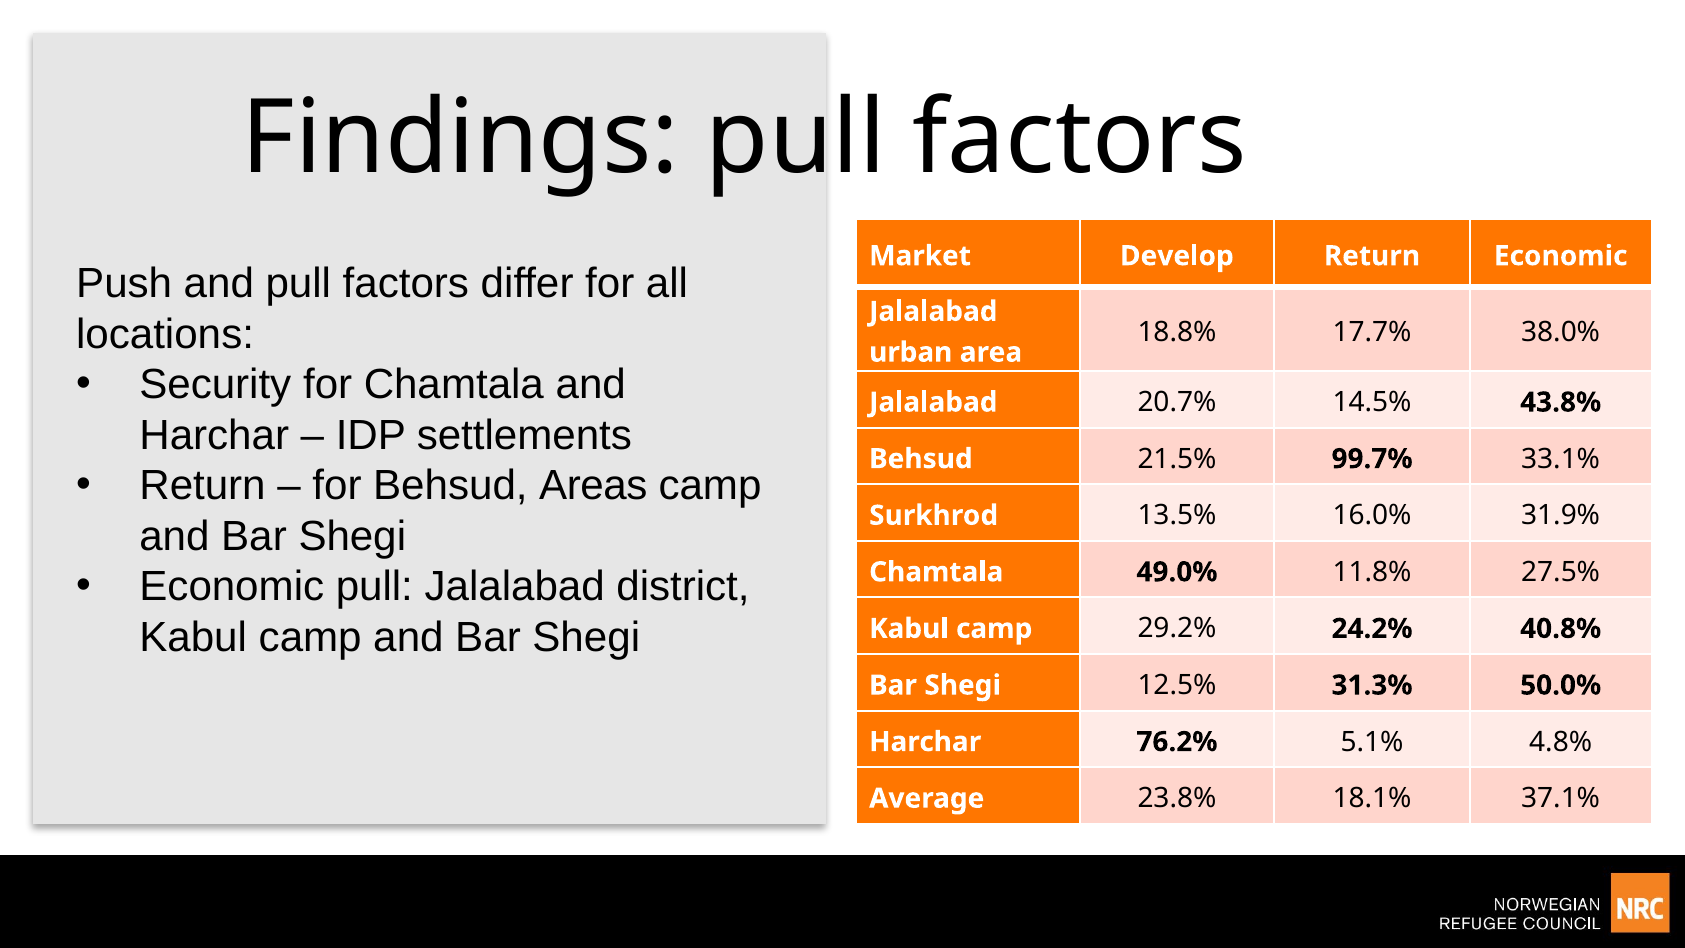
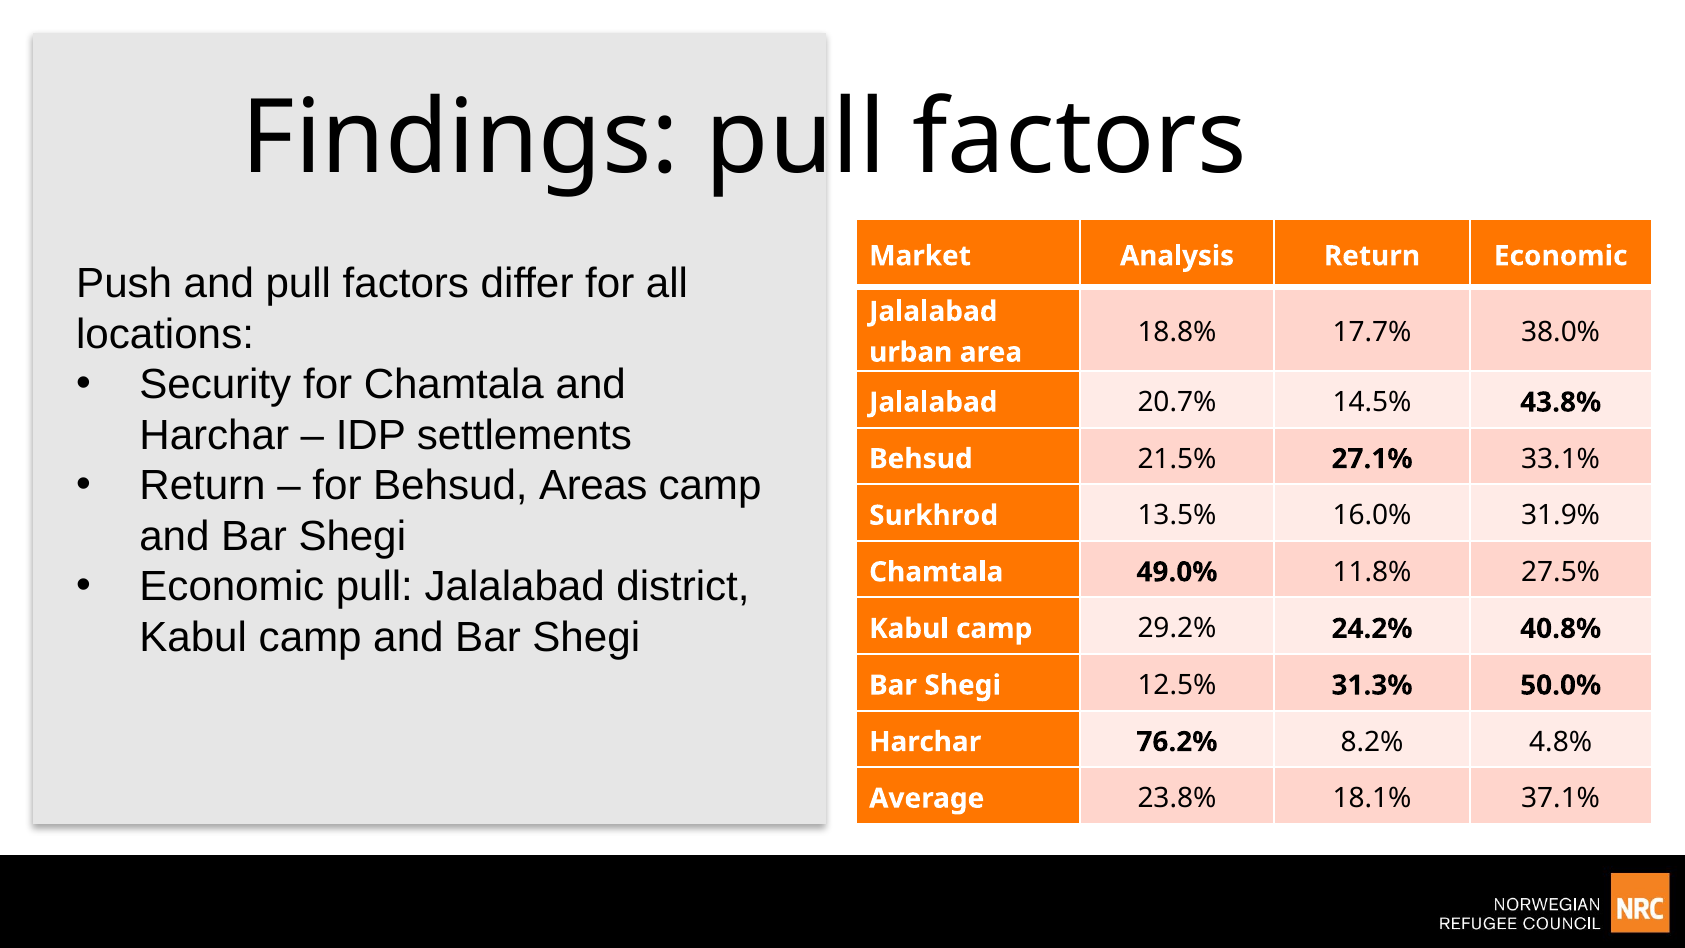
Develop: Develop -> Analysis
99.7%: 99.7% -> 27.1%
5.1%: 5.1% -> 8.2%
